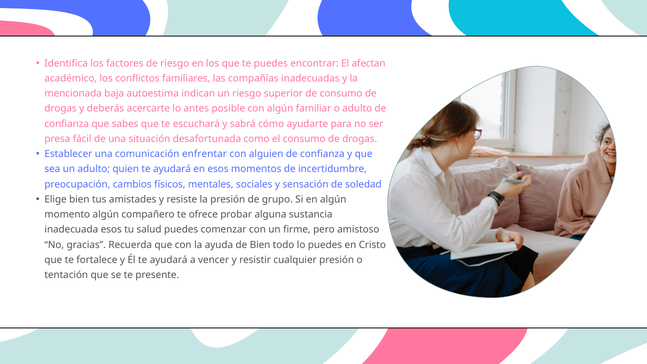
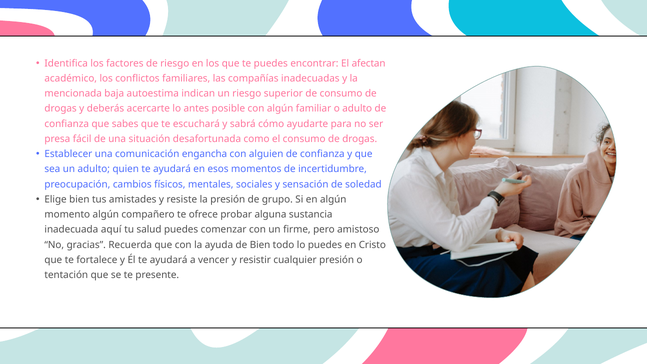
enfrentar: enfrentar -> engancha
inadecuada esos: esos -> aquí
